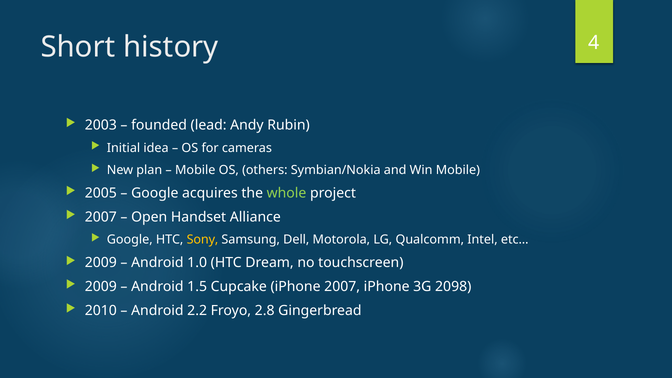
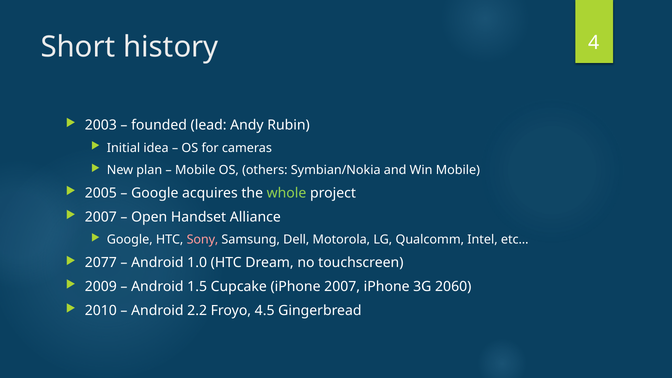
Sony colour: yellow -> pink
2009 at (101, 263): 2009 -> 2077
2098: 2098 -> 2060
2.8: 2.8 -> 4.5
